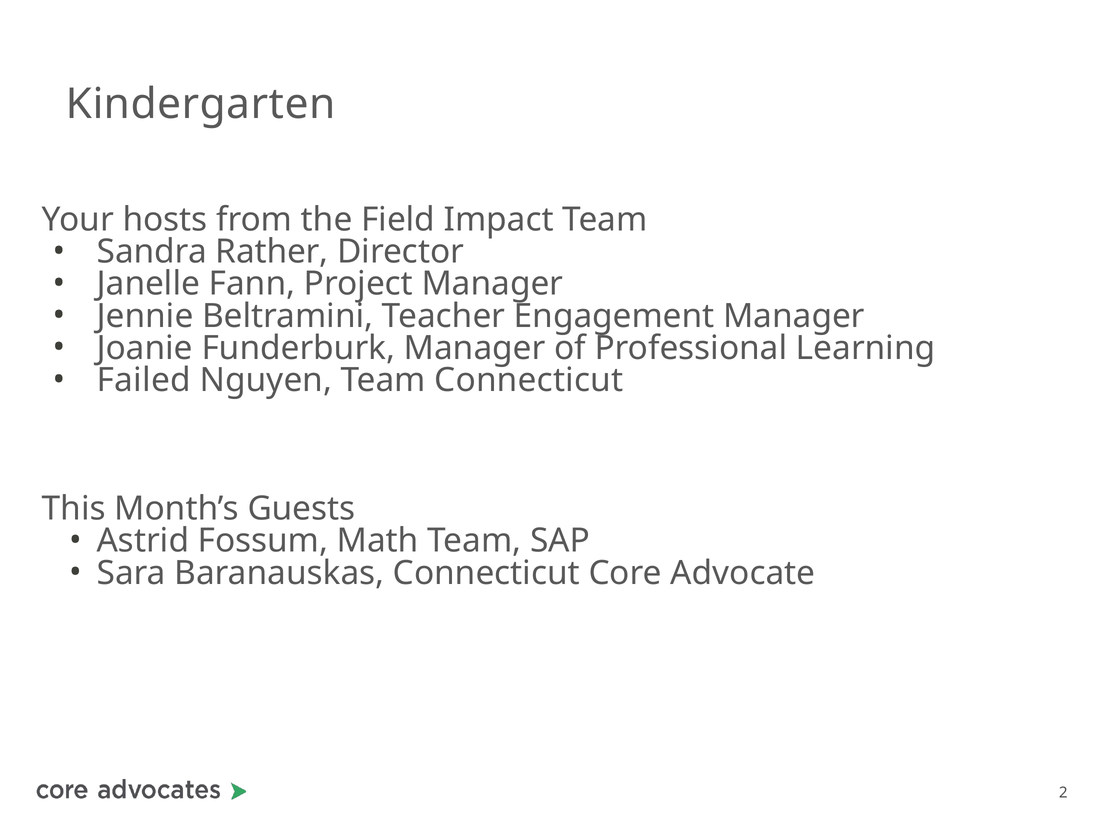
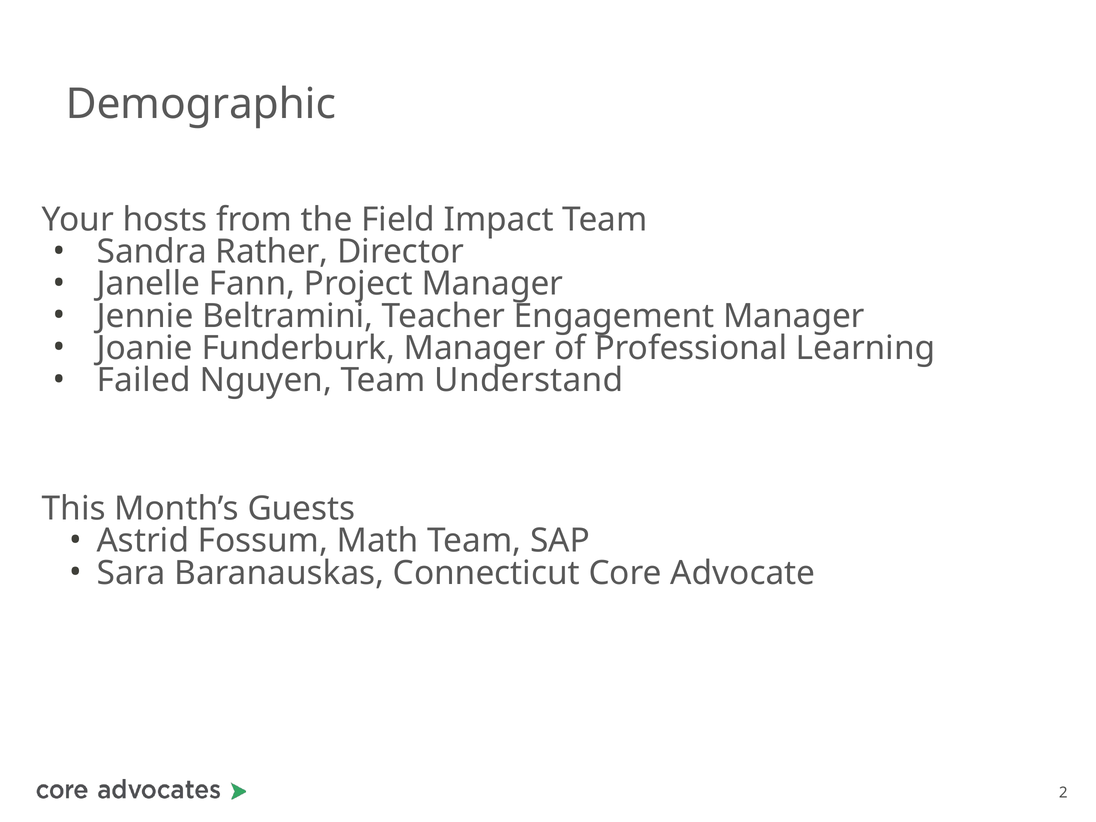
Kindergarten: Kindergarten -> Demographic
Team Connecticut: Connecticut -> Understand
